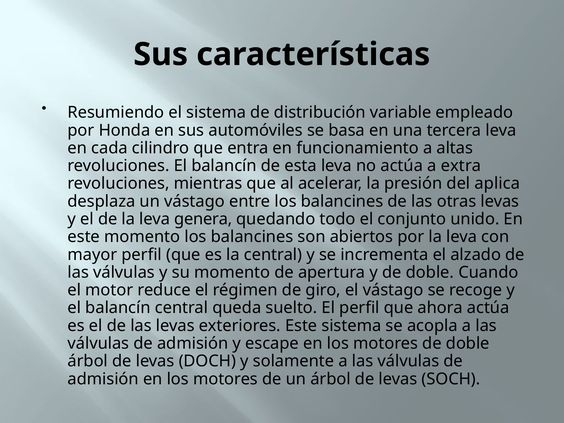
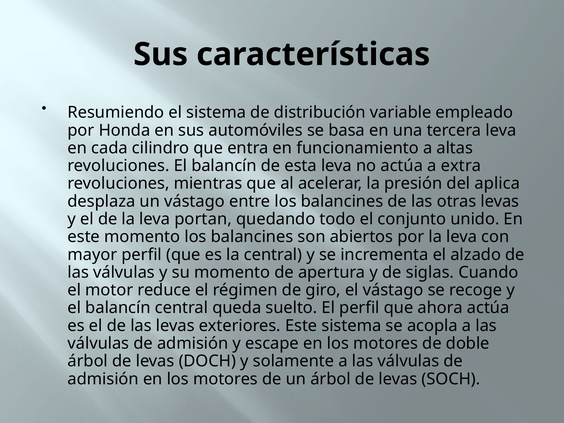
genera: genera -> portan
y de doble: doble -> siglas
